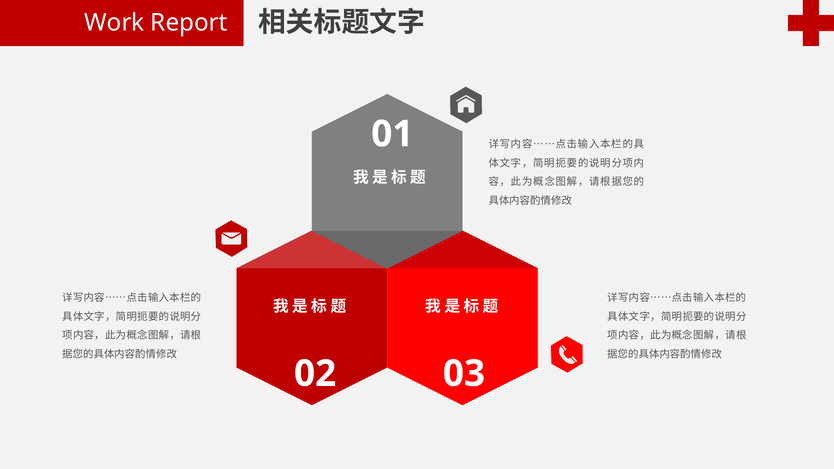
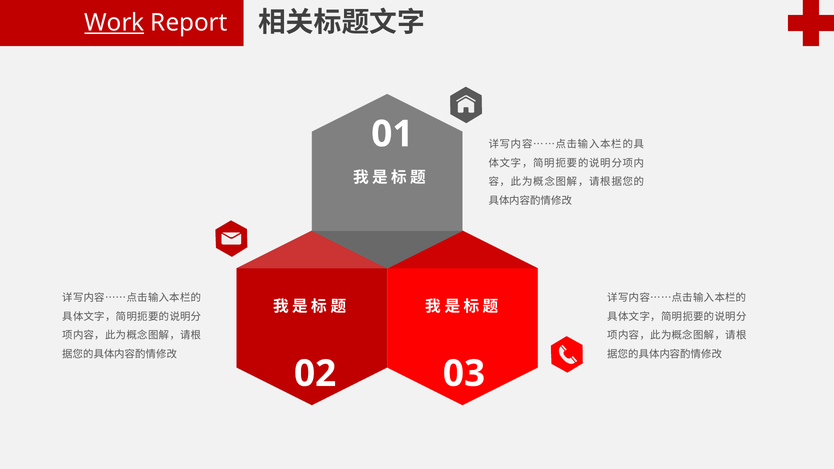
Work underline: none -> present
